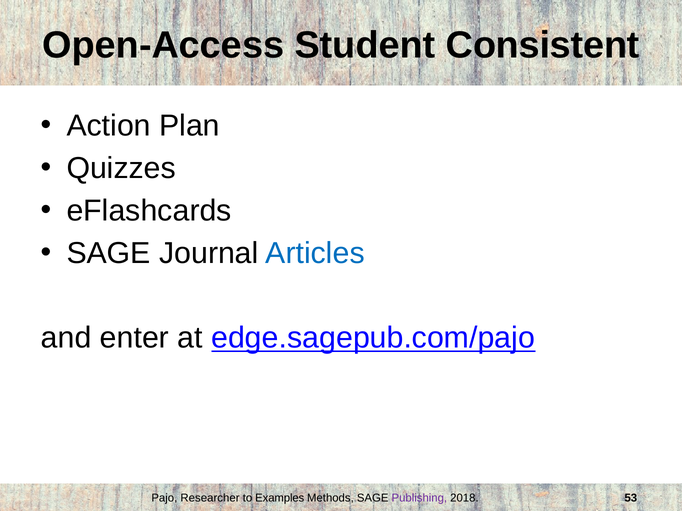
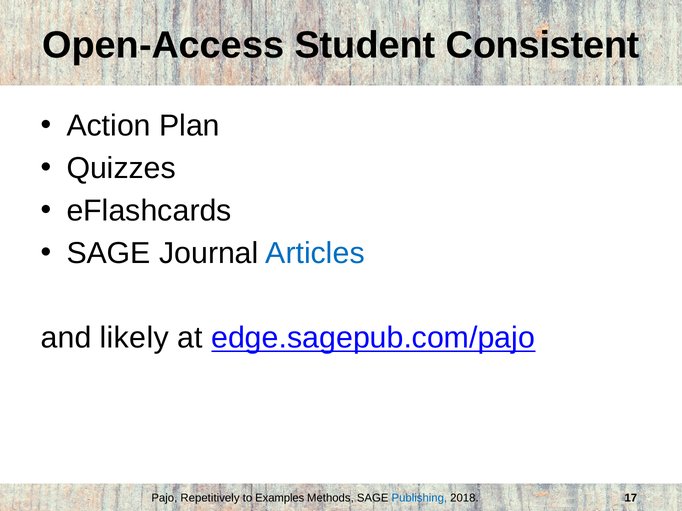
enter: enter -> likely
Researcher: Researcher -> Repetitively
Publishing colour: purple -> blue
53: 53 -> 17
